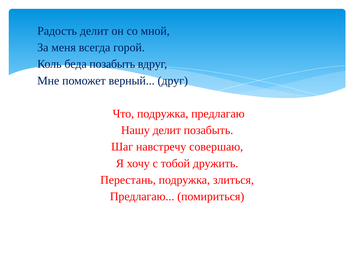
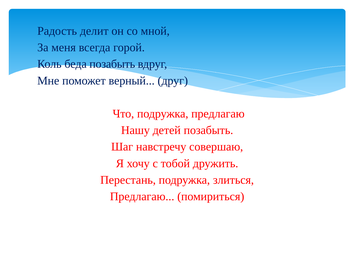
Нашу делит: делит -> детей
